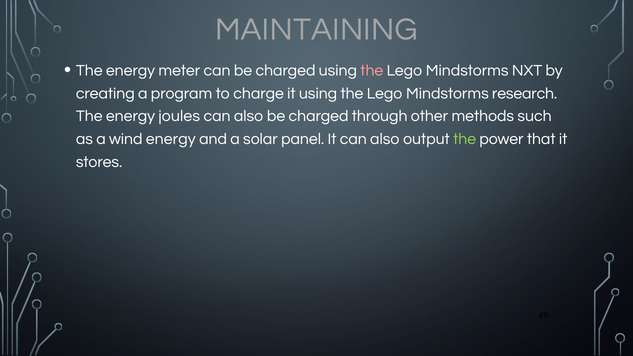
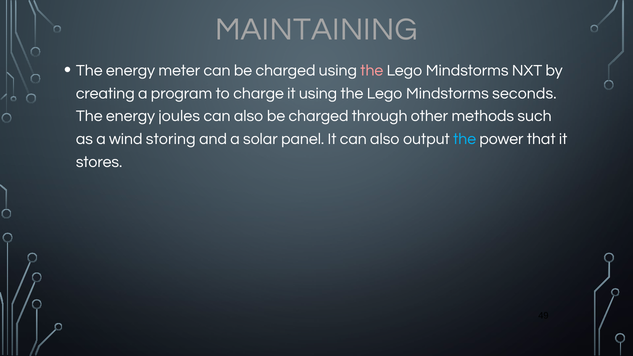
research: research -> seconds
wind energy: energy -> storing
the at (465, 139) colour: light green -> light blue
